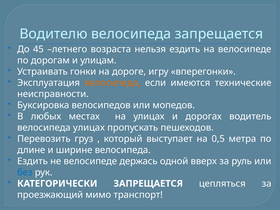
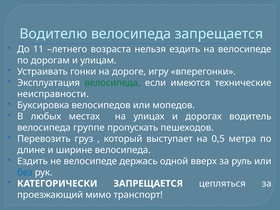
45: 45 -> 11
велосипеда at (112, 83) colour: orange -> green
велосипеда улицах: улицах -> группе
